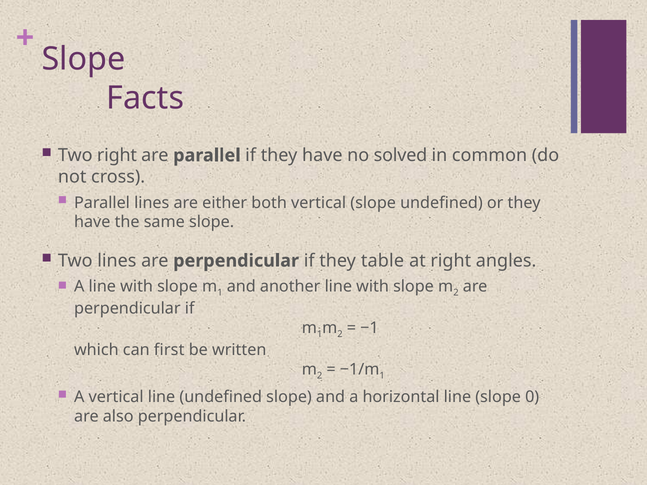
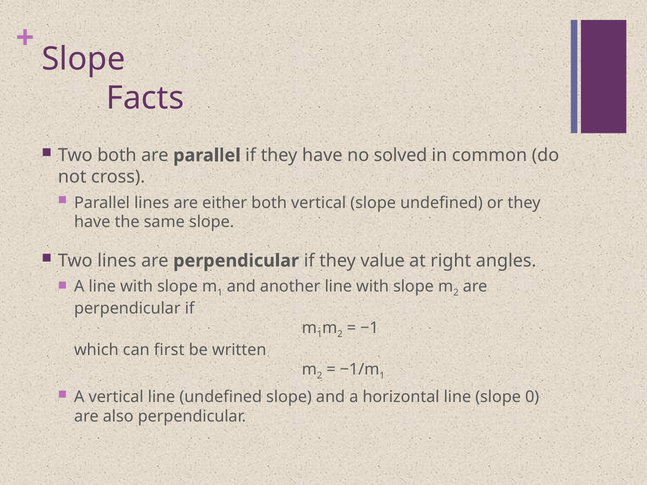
Two right: right -> both
table: table -> value
